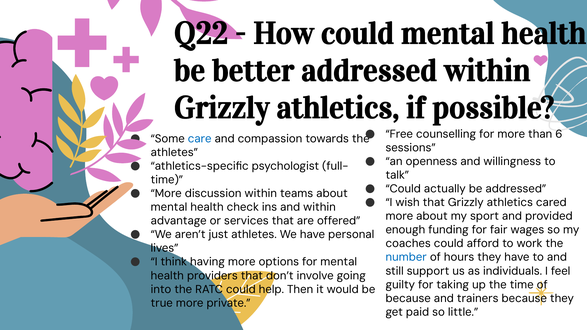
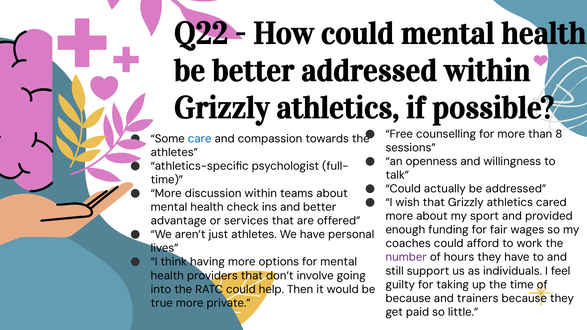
6: 6 -> 8
and within: within -> better
number colour: blue -> purple
